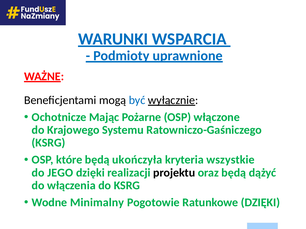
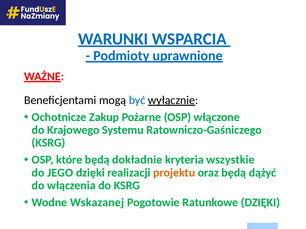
Mając: Mając -> Zakup
ukończyła: ukończyła -> dokładnie
projektu colour: black -> orange
Minimalny: Minimalny -> Wskazanej
